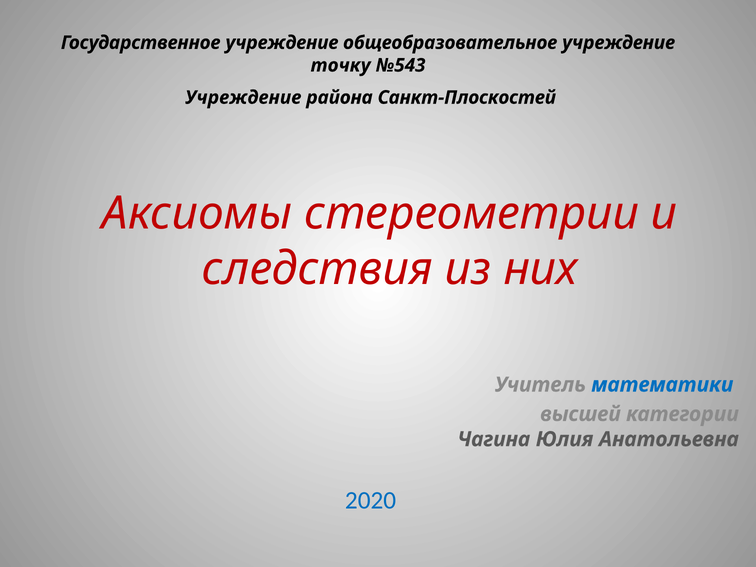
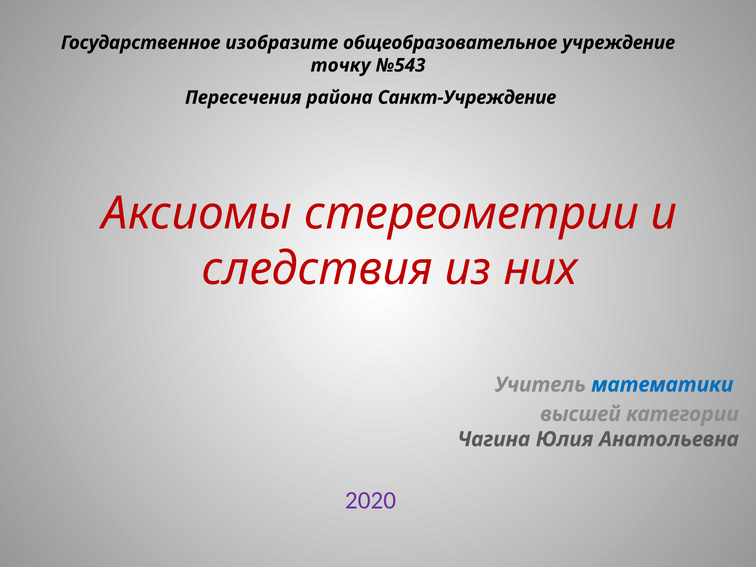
Государственное учреждение: учреждение -> изобразите
Учреждение at (243, 98): Учреждение -> Пересечения
Санкт-Плоскостей: Санкт-Плоскостей -> Санкт-Учреждение
2020 colour: blue -> purple
